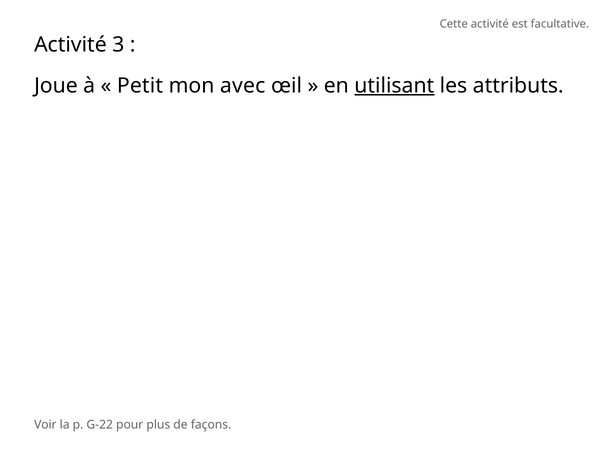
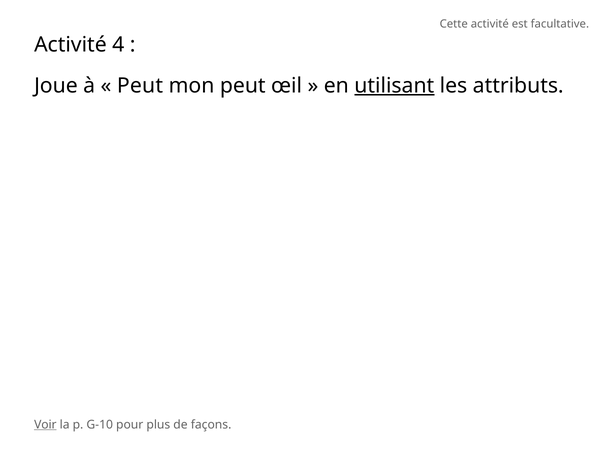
3: 3 -> 4
Petit at (140, 86): Petit -> Peut
mon avec: avec -> peut
Voir underline: none -> present
G-22: G-22 -> G-10
